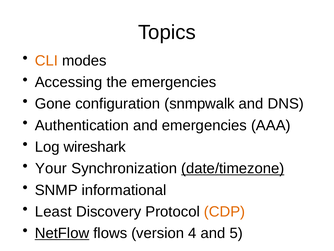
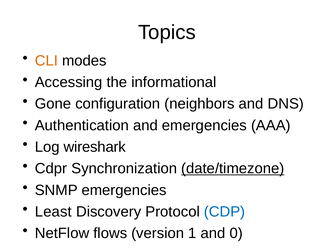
the emergencies: emergencies -> informational
snmpwalk: snmpwalk -> neighbors
Your: Your -> Cdpr
SNMP informational: informational -> emergencies
CDP colour: orange -> blue
NetFlow underline: present -> none
4: 4 -> 1
5: 5 -> 0
